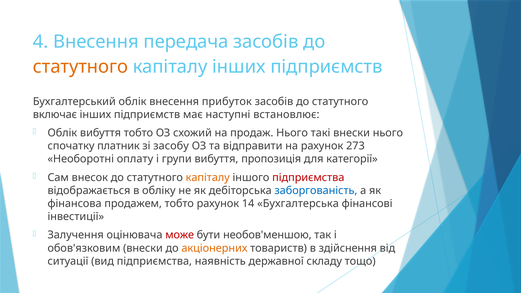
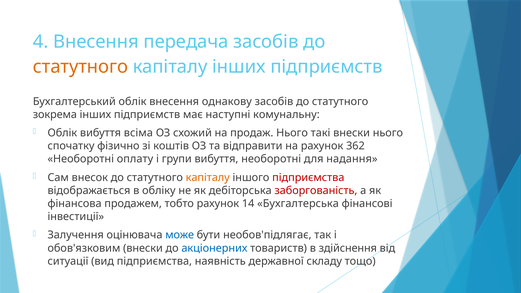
прибуток: прибуток -> однакову
включає: включає -> зокрема
встановлює: встановлює -> комунальну
вибуття тобто: тобто -> всіма
платник: платник -> фізично
засобу: засобу -> коштів
273: 273 -> 362
вибуття пропозиція: пропозиція -> необоротні
категорії: категорії -> надання
заборгованість colour: blue -> red
може colour: red -> blue
необов'меншою: необов'меншою -> необов'підлягає
акціонерних colour: orange -> blue
